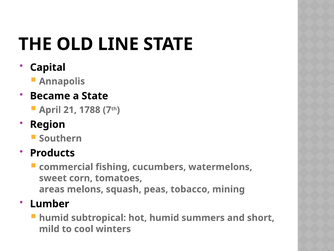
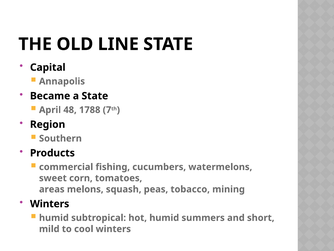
21: 21 -> 48
Lumber at (50, 203): Lumber -> Winters
